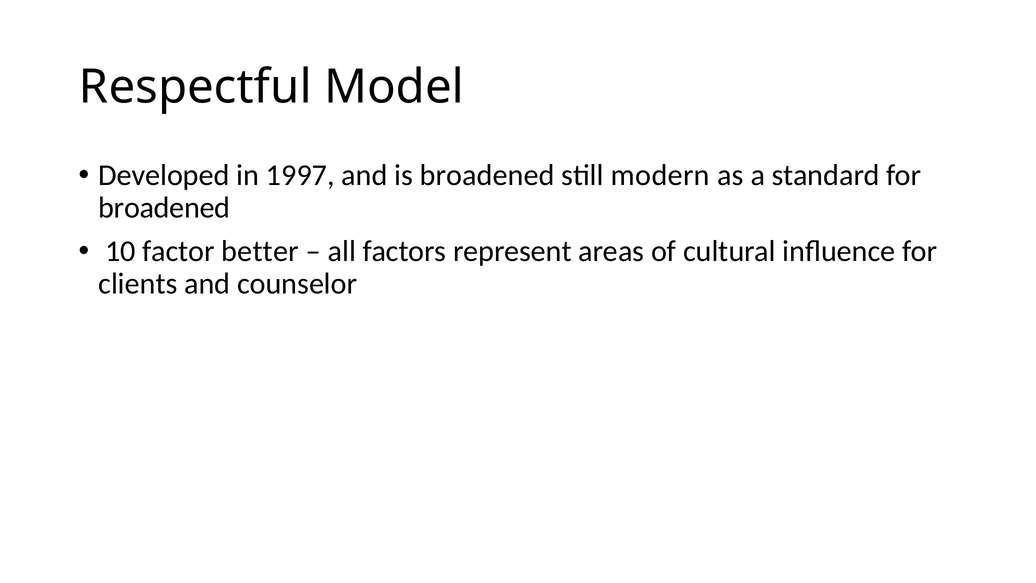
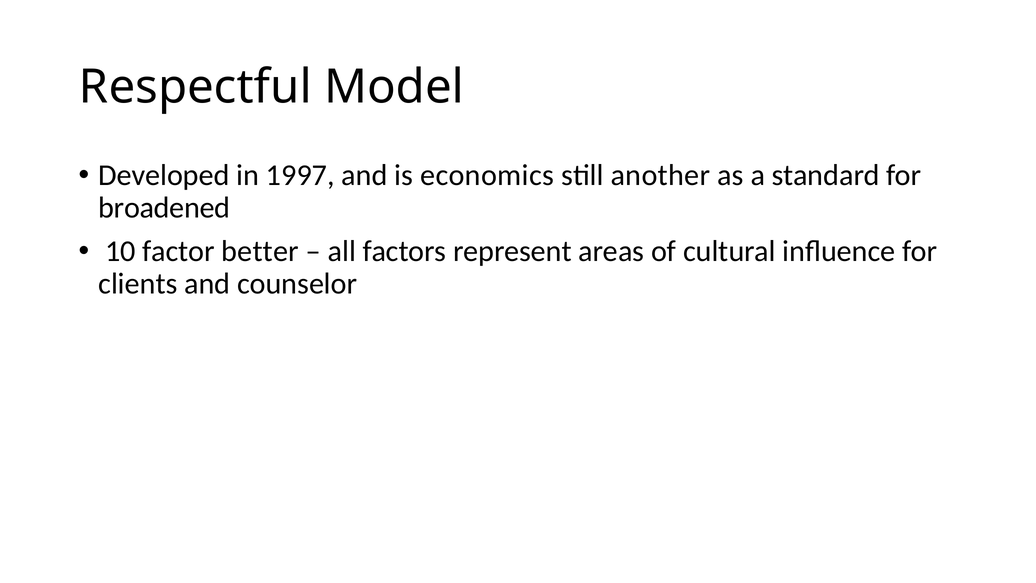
is broadened: broadened -> economics
modern: modern -> another
